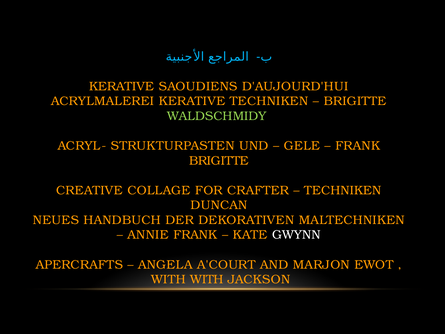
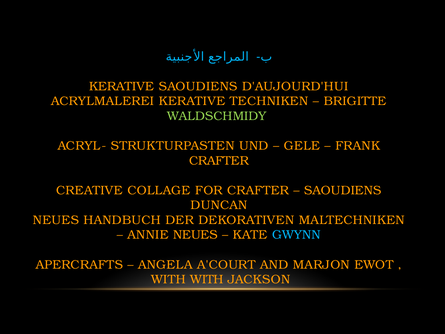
BRIGITTE at (219, 161): BRIGITTE -> CRAFTER
TECHNIKEN at (343, 190): TECHNIKEN -> SAOUDIENS
ANNIE FRANK: FRANK -> NEUES
GWYNN colour: white -> light blue
